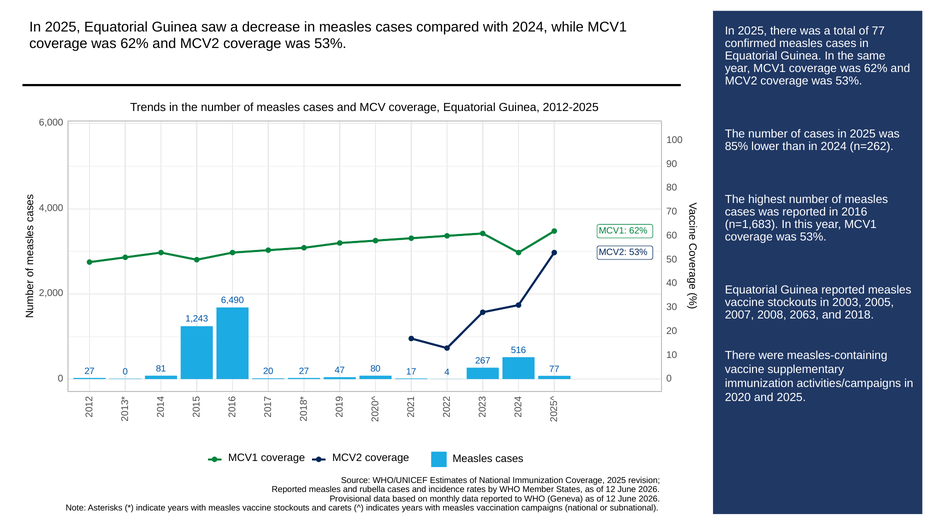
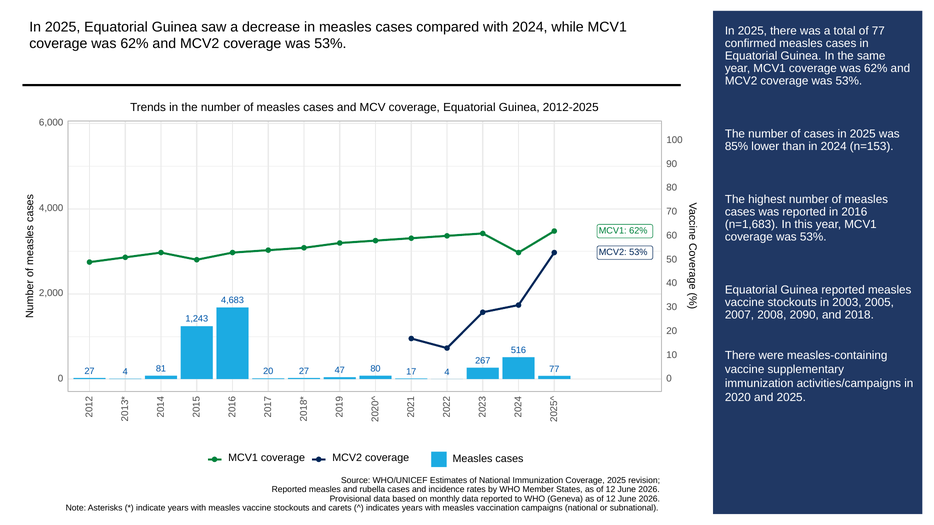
n=262: n=262 -> n=153
6,490: 6,490 -> 4,683
2063: 2063 -> 2090
27 0: 0 -> 4
